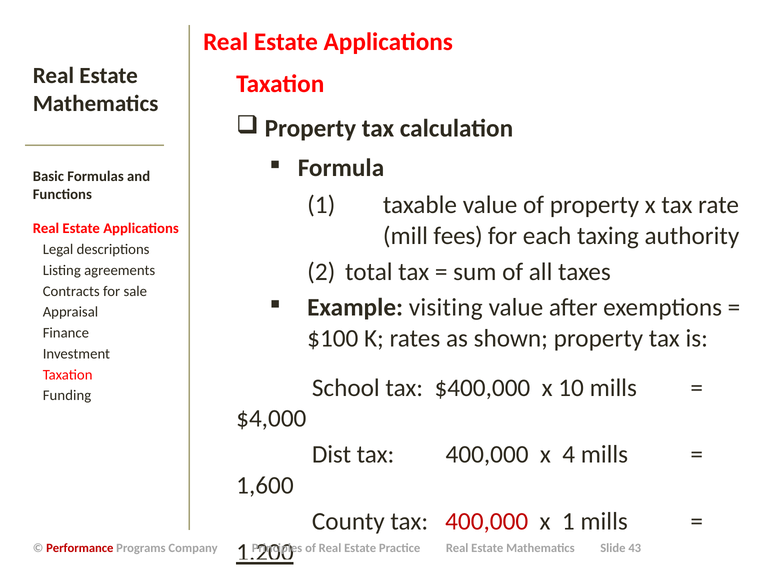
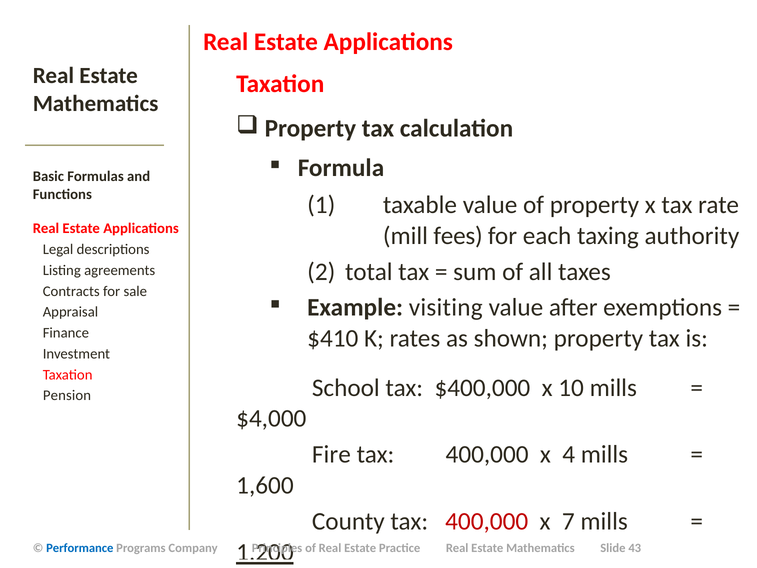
$100: $100 -> $410
Funding: Funding -> Pension
Dist: Dist -> Fire
x 1: 1 -> 7
Performance colour: red -> blue
